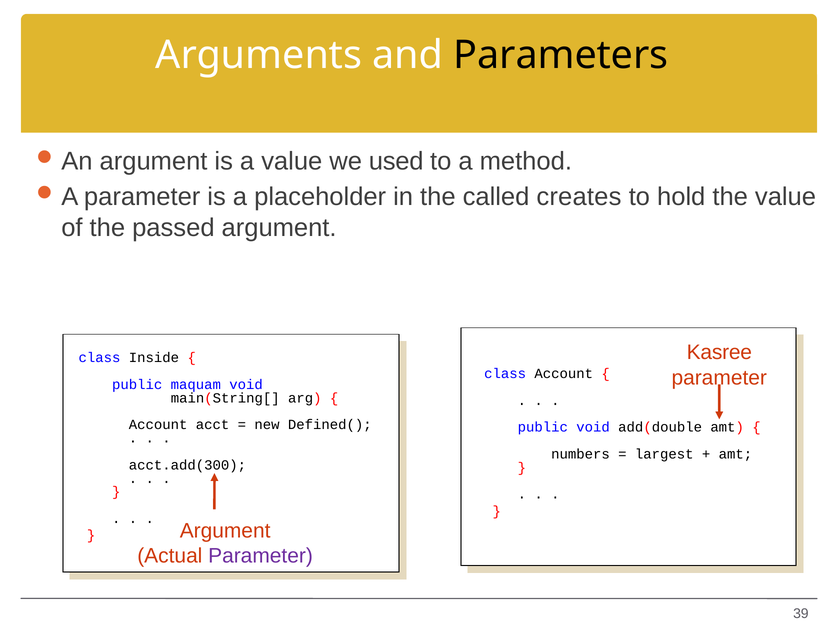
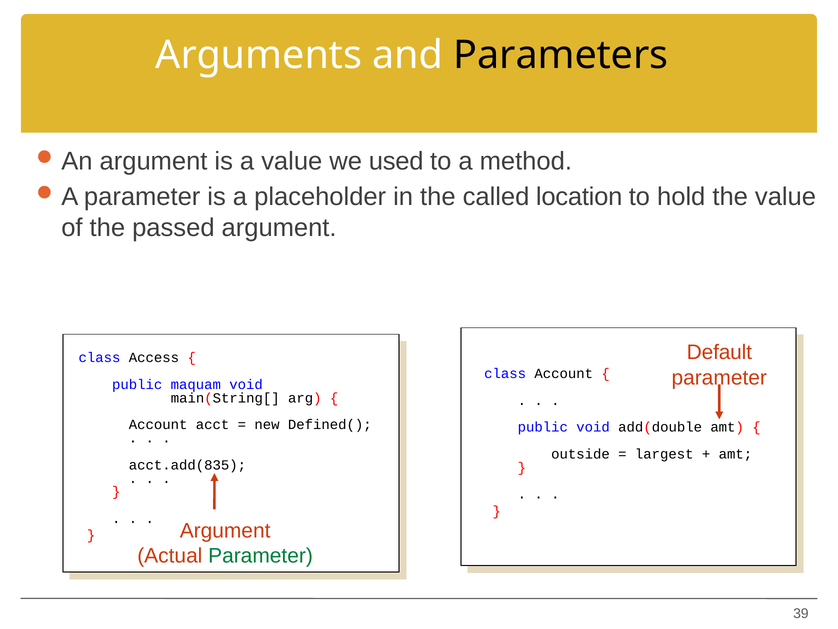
creates: creates -> location
Kasree: Kasree -> Default
Inside: Inside -> Access
numbers: numbers -> outside
acct.add(300: acct.add(300 -> acct.add(835
Parameter at (261, 556) colour: purple -> green
